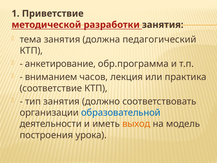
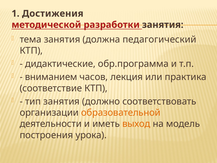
Приветствие: Приветствие -> Достижения
анкетирование: анкетирование -> дидактические
образовательной colour: blue -> orange
